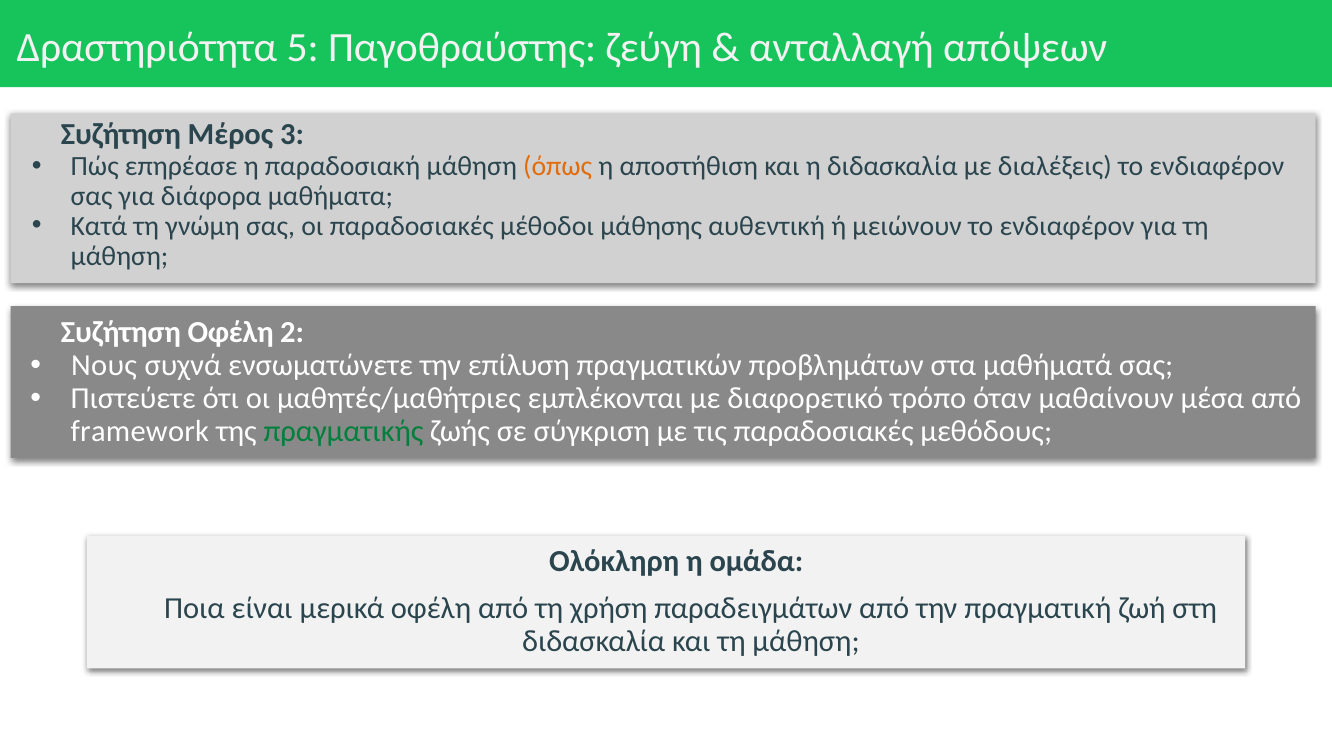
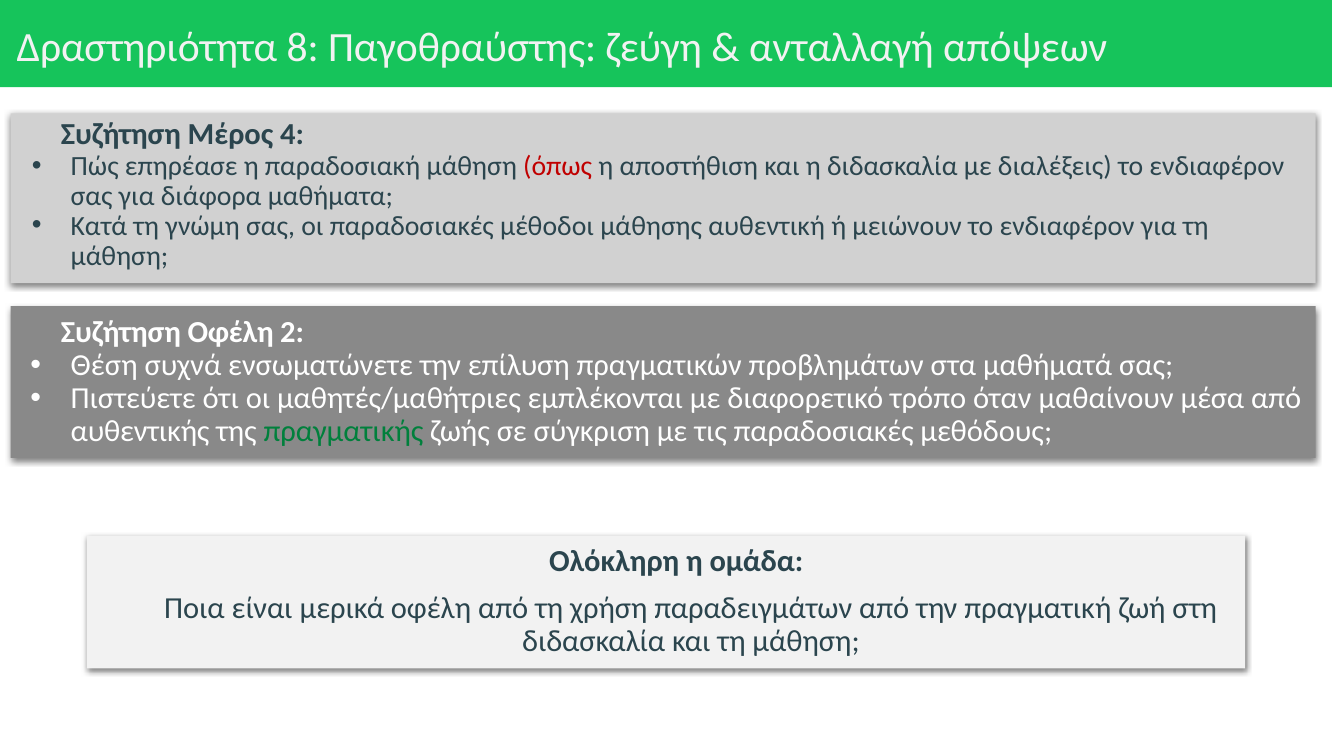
5: 5 -> 8
3: 3 -> 4
όπως colour: orange -> red
Νους: Νους -> Θέση
framework: framework -> αυθεντικής
